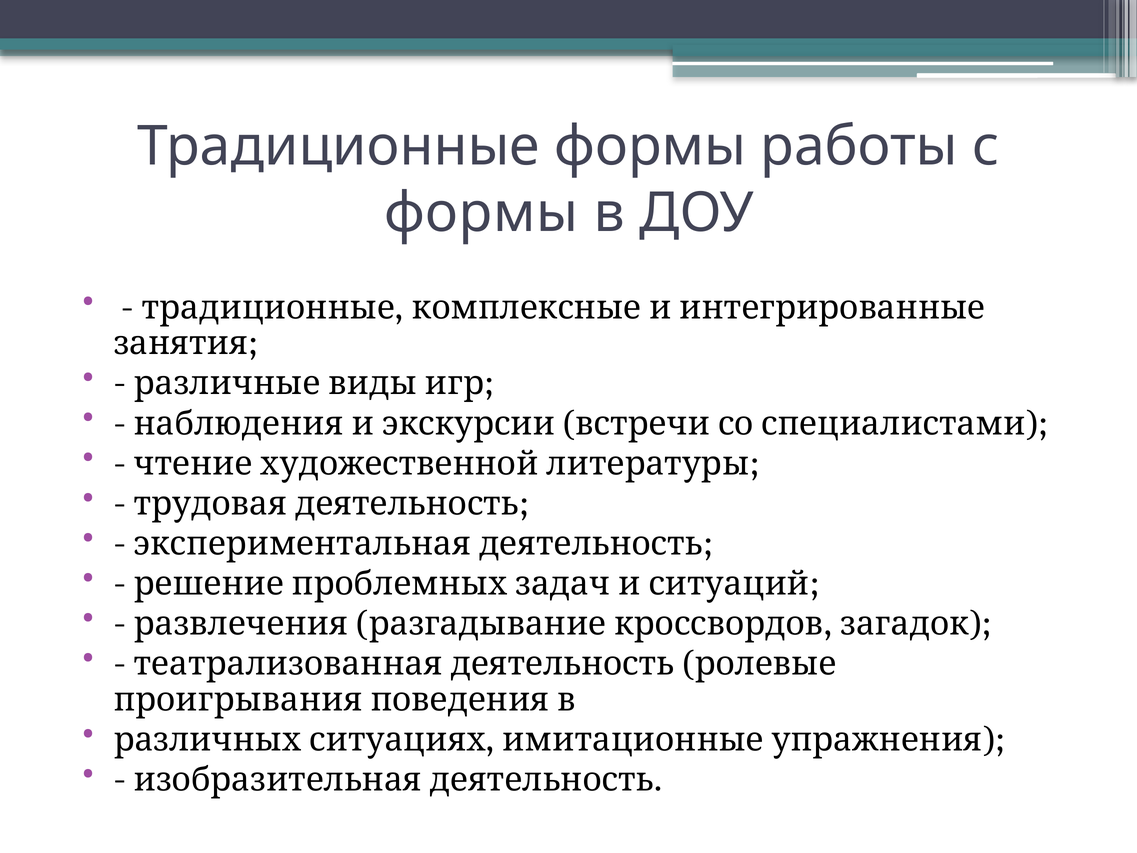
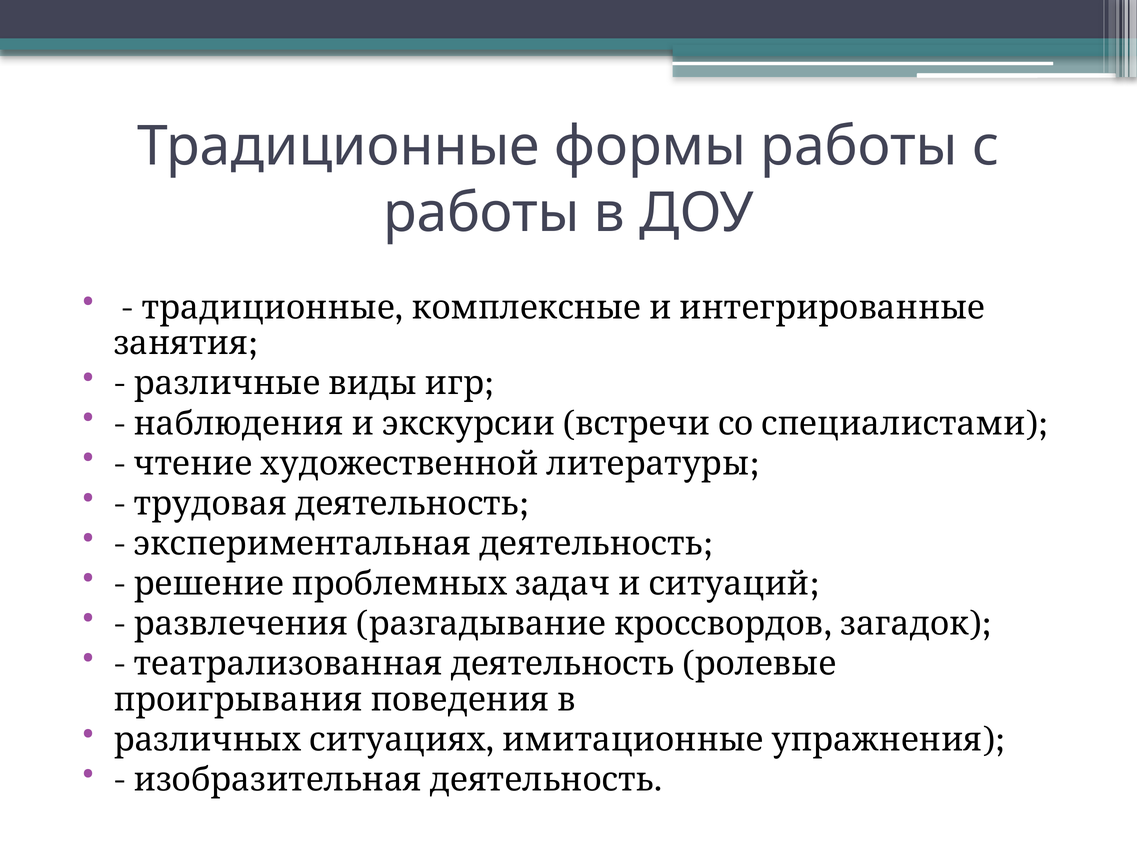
формы at (481, 213): формы -> работы
